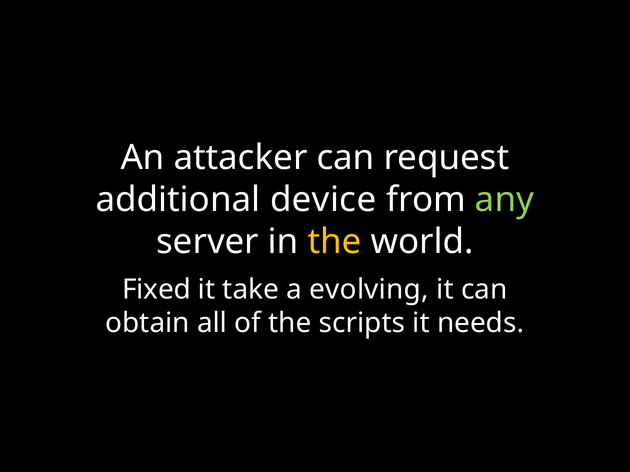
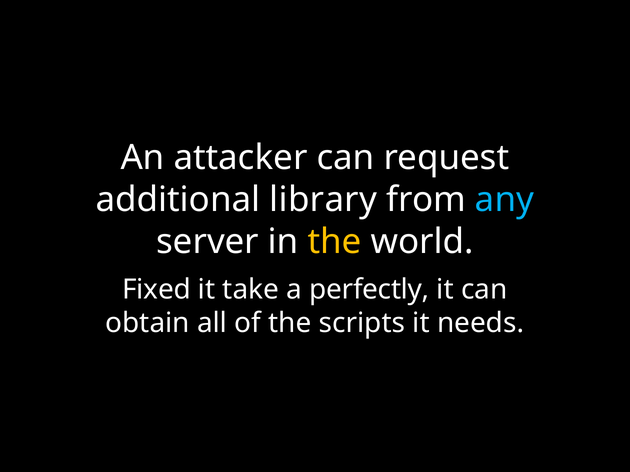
device: device -> library
any colour: light green -> light blue
evolving: evolving -> perfectly
